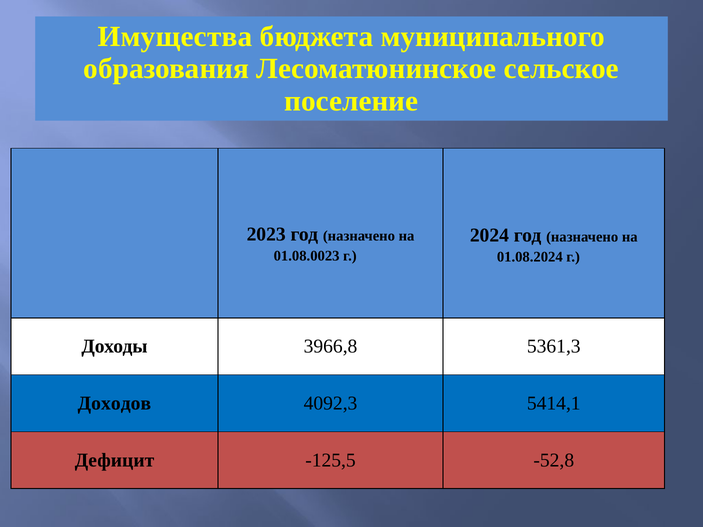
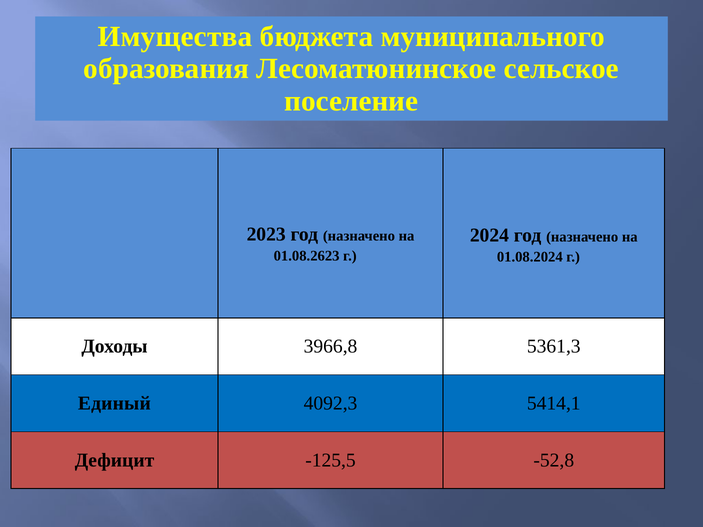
01.08.0023: 01.08.0023 -> 01.08.2623
Доходов: Доходов -> Единый
